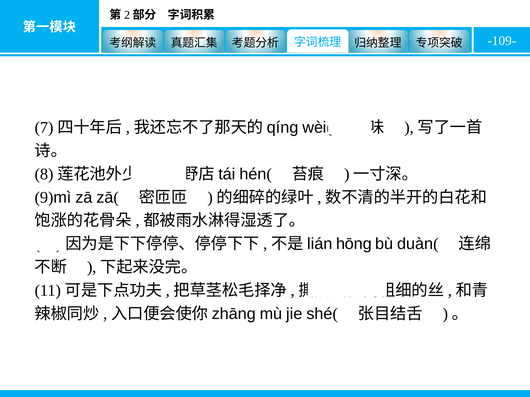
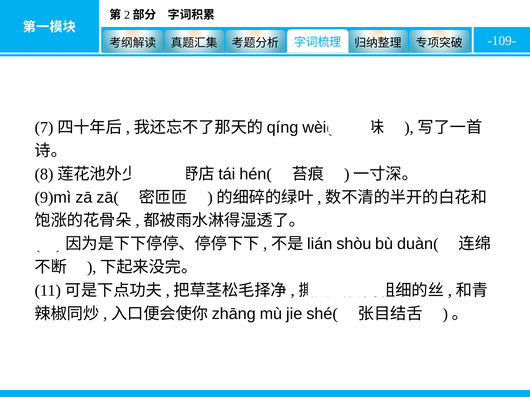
hōng: hōng -> shòu
